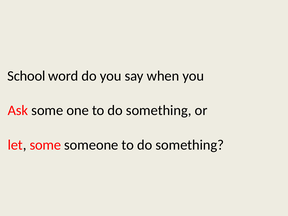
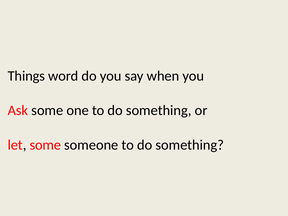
School: School -> Things
